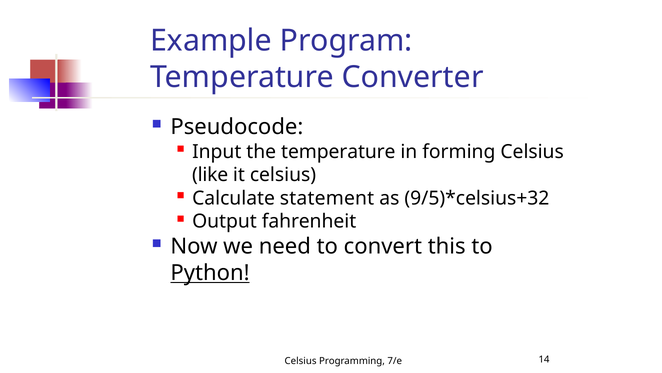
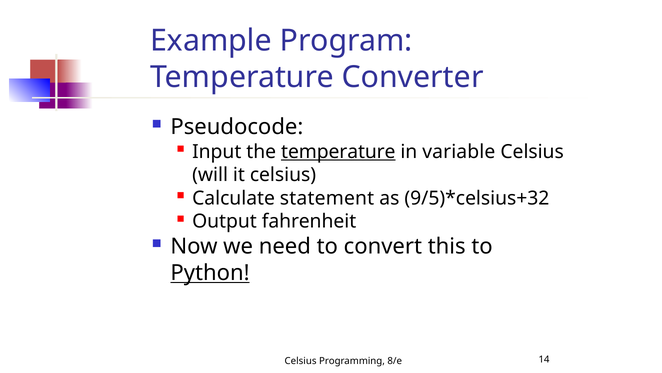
temperature at (338, 151) underline: none -> present
forming: forming -> variable
like: like -> will
7/e: 7/e -> 8/e
